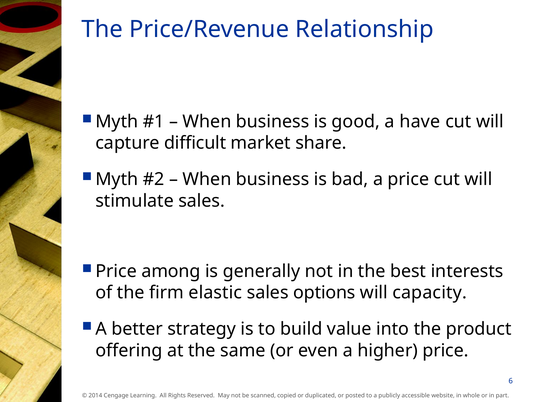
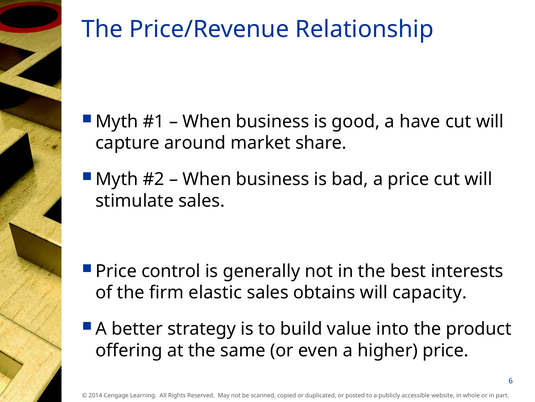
difficult: difficult -> around
among: among -> control
options: options -> obtains
